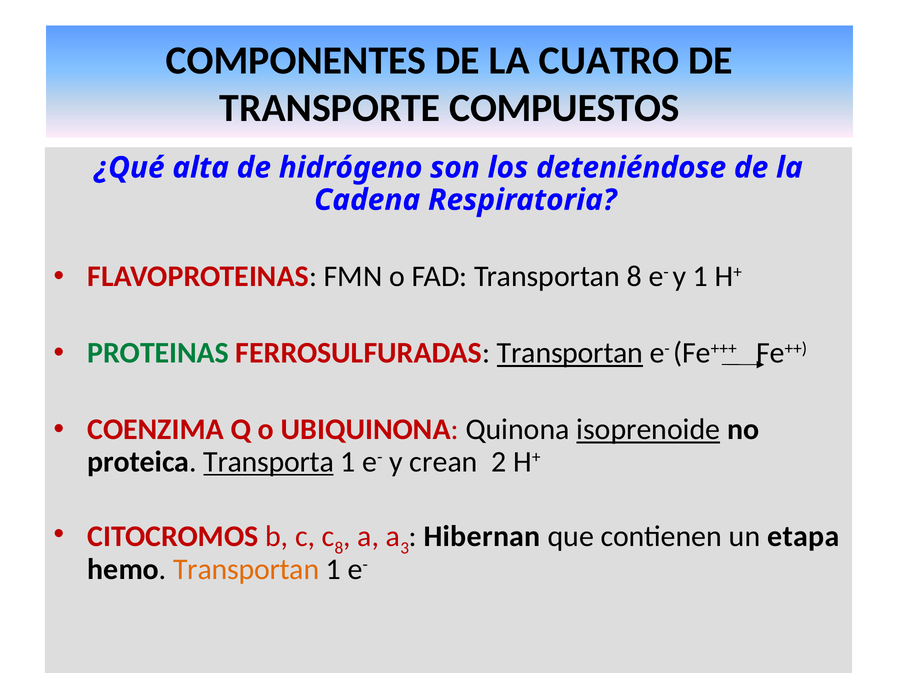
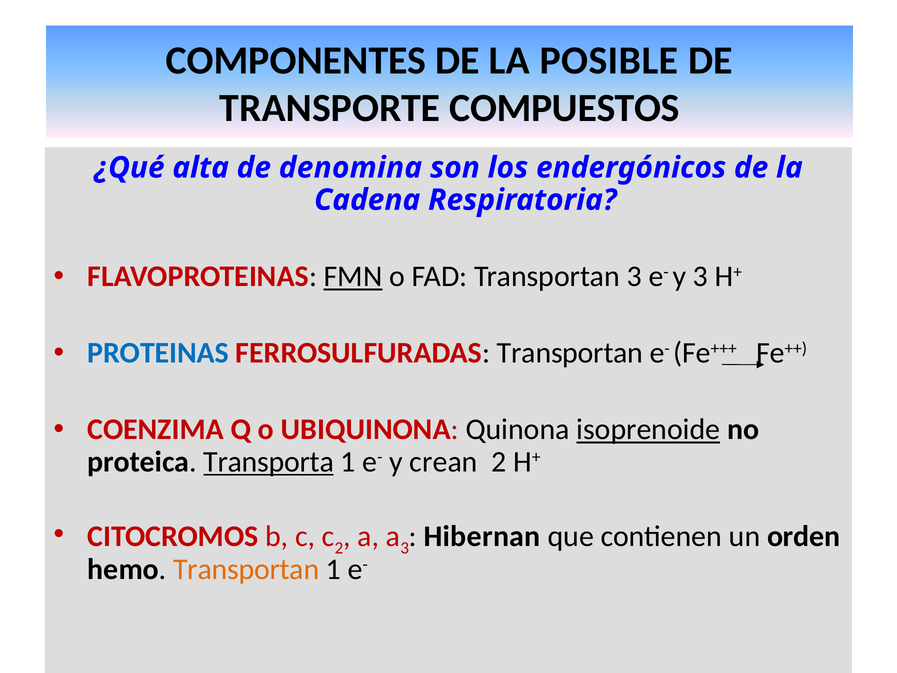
CUATRO: CUATRO -> POSIBLE
hidrógeno: hidrógeno -> denomina
deteniéndose: deteniéndose -> endergónicos
FMN underline: none -> present
Transportan 8: 8 -> 3
y 1: 1 -> 3
PROTEINAS colour: green -> blue
Transportan at (570, 353) underline: present -> none
c 8: 8 -> 2
etapa: etapa -> orden
